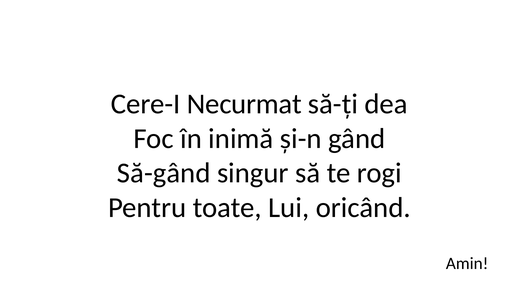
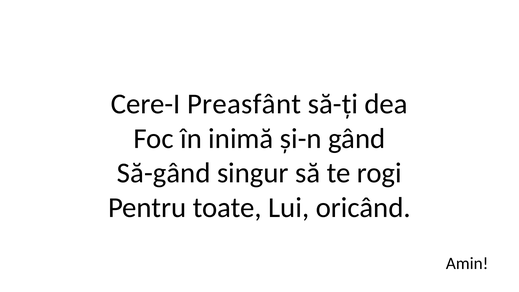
Necurmat: Necurmat -> Preasfânt
